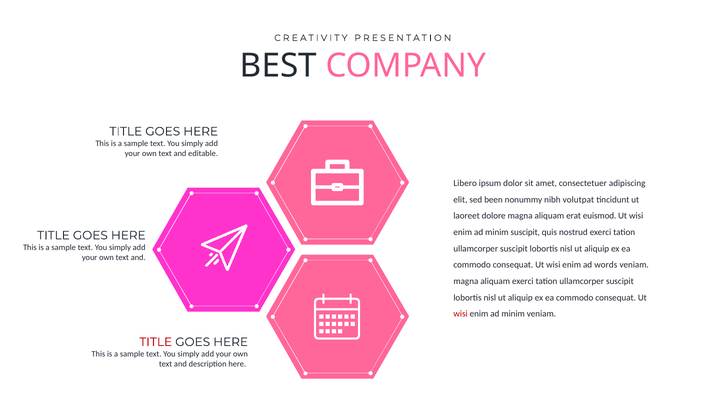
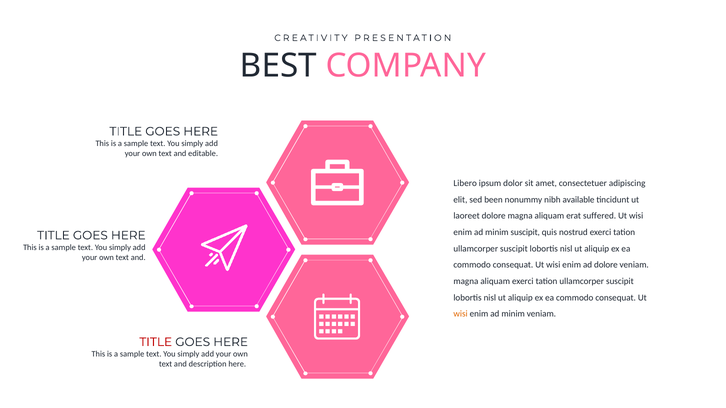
volutpat: volutpat -> available
euismod: euismod -> suffered
ad words: words -> dolore
wisi at (461, 314) colour: red -> orange
